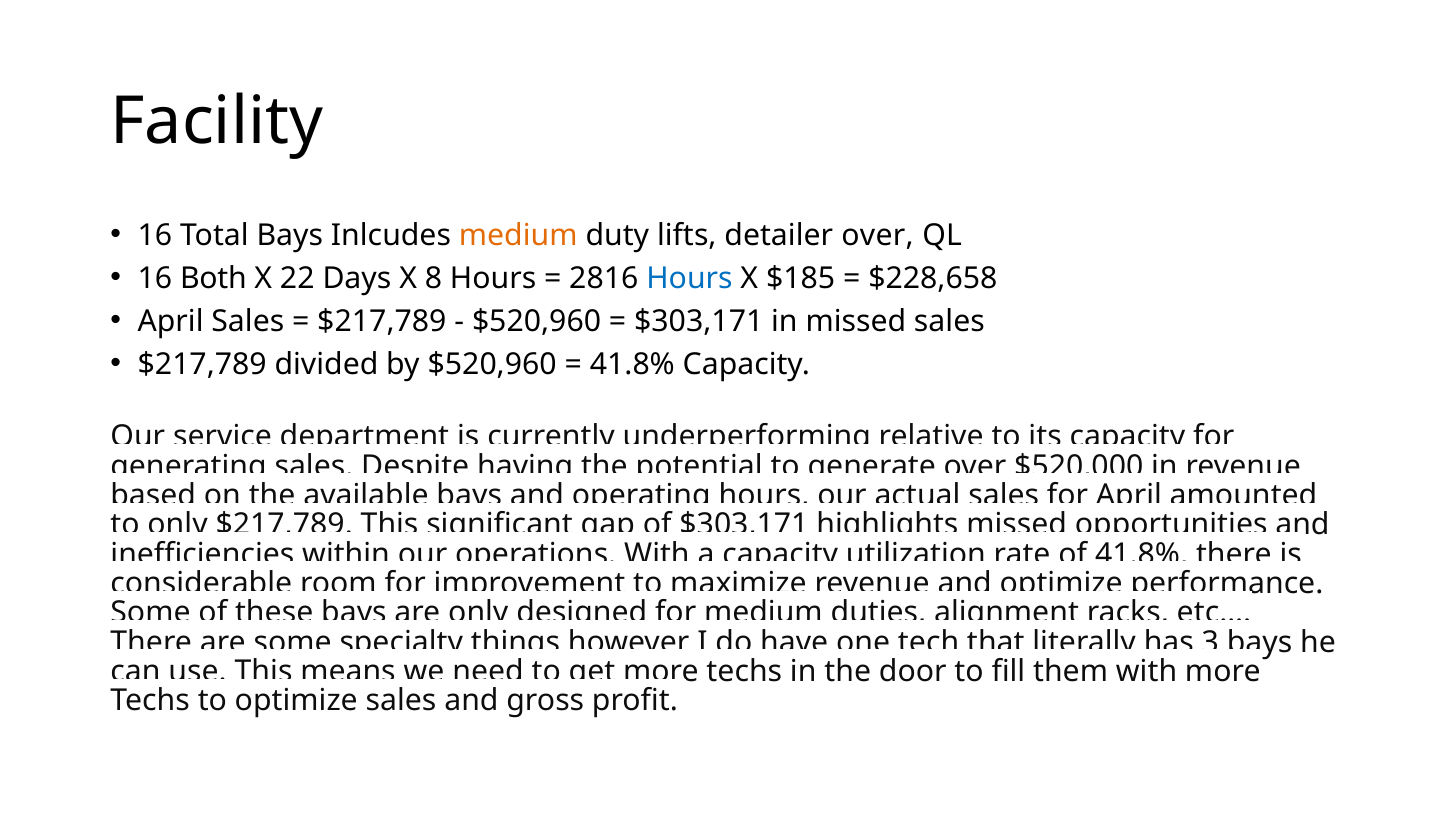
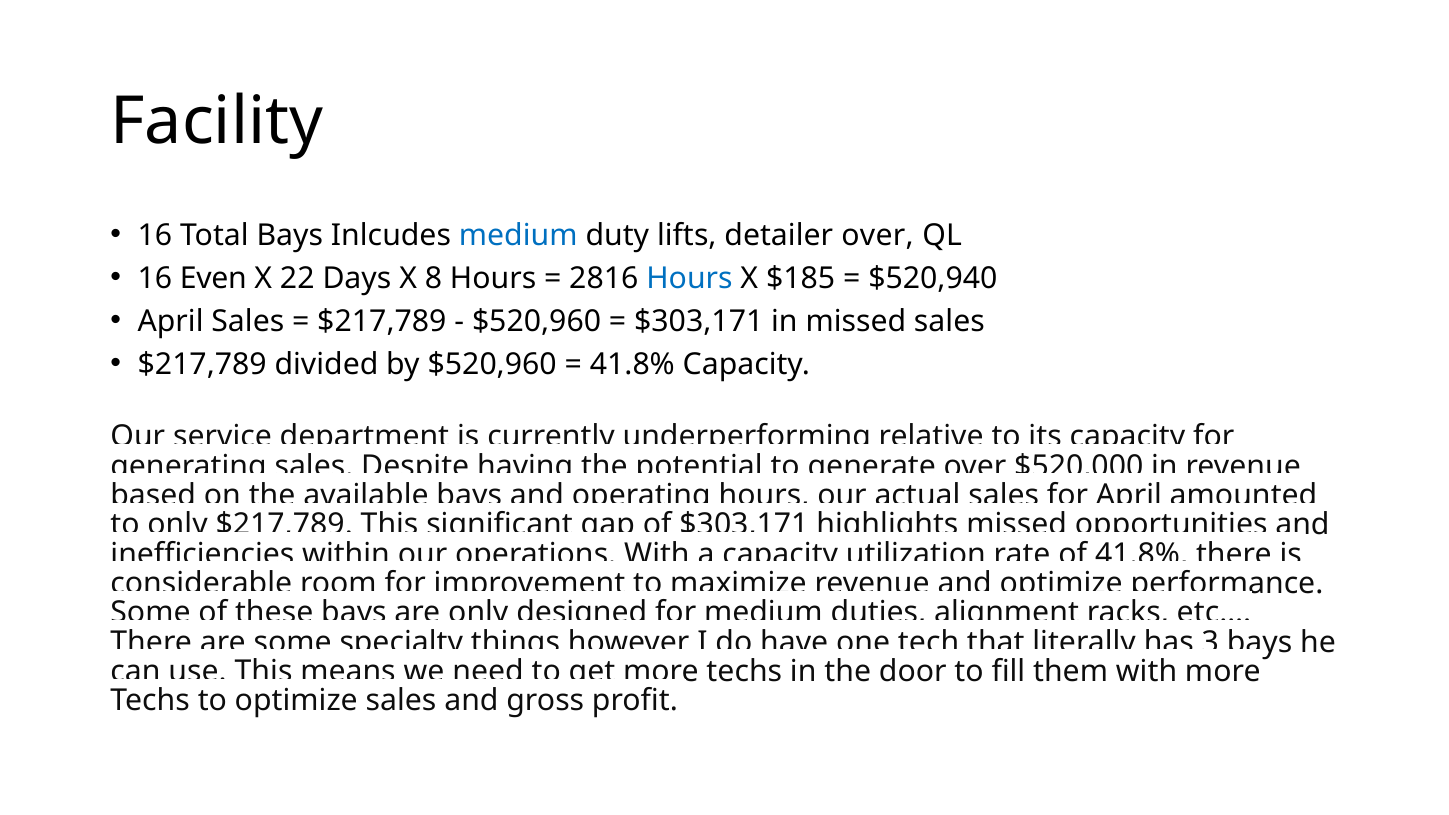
medium at (518, 236) colour: orange -> blue
Both: Both -> Even
$228,658: $228,658 -> $520,940
